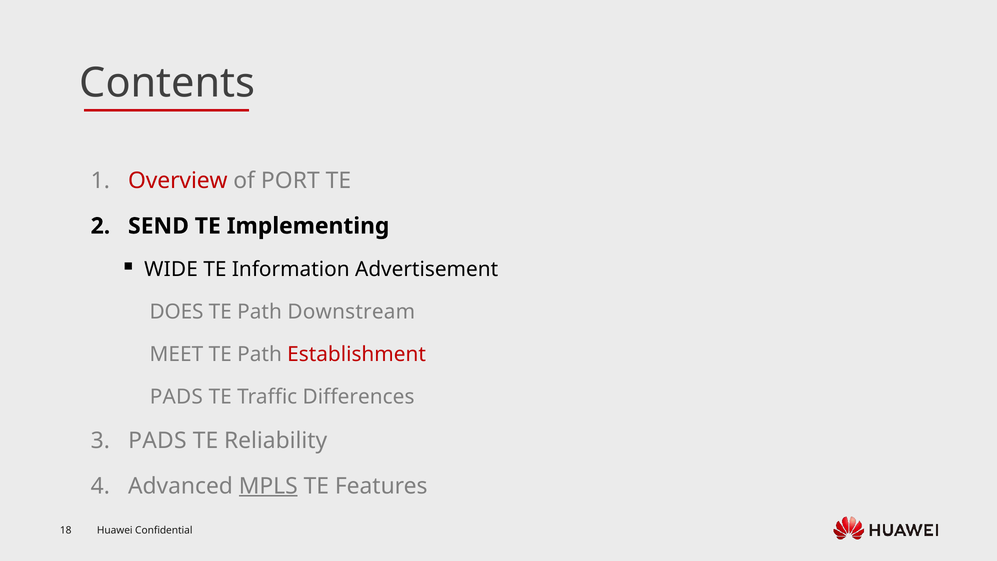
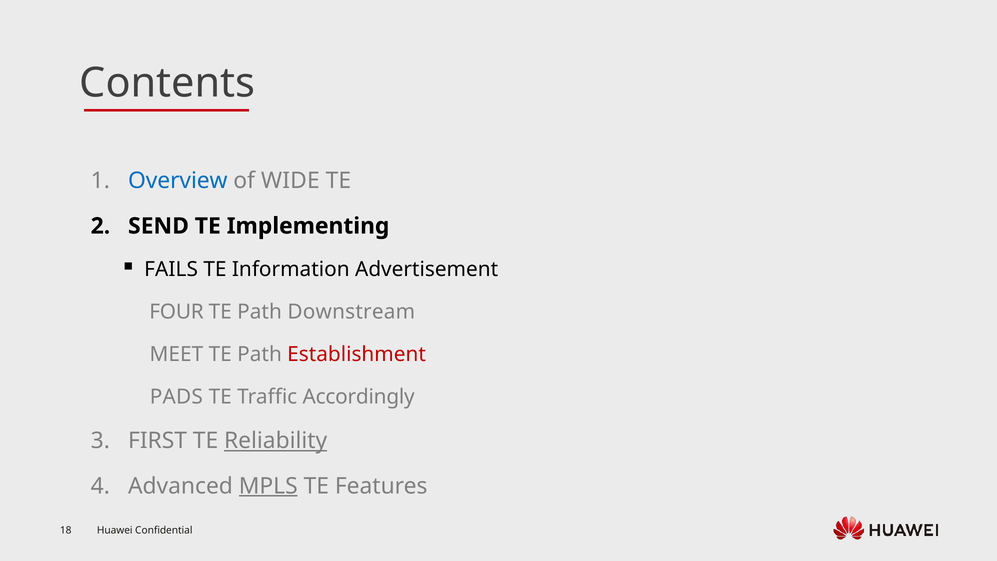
Overview colour: red -> blue
PORT: PORT -> WIDE
WIDE: WIDE -> FAILS
DOES: DOES -> FOUR
Differences: Differences -> Accordingly
PADS at (157, 441): PADS -> FIRST
Reliability underline: none -> present
